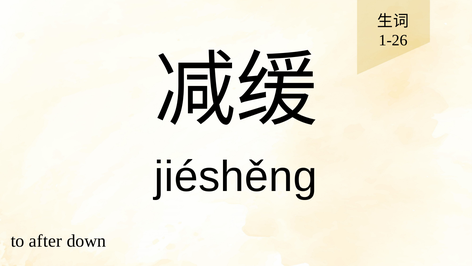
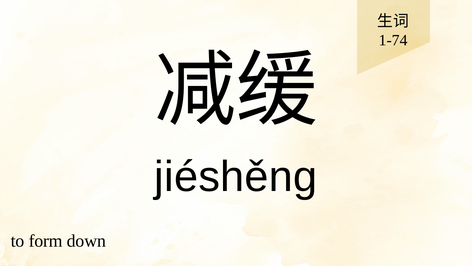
1-26: 1-26 -> 1-74
after: after -> form
